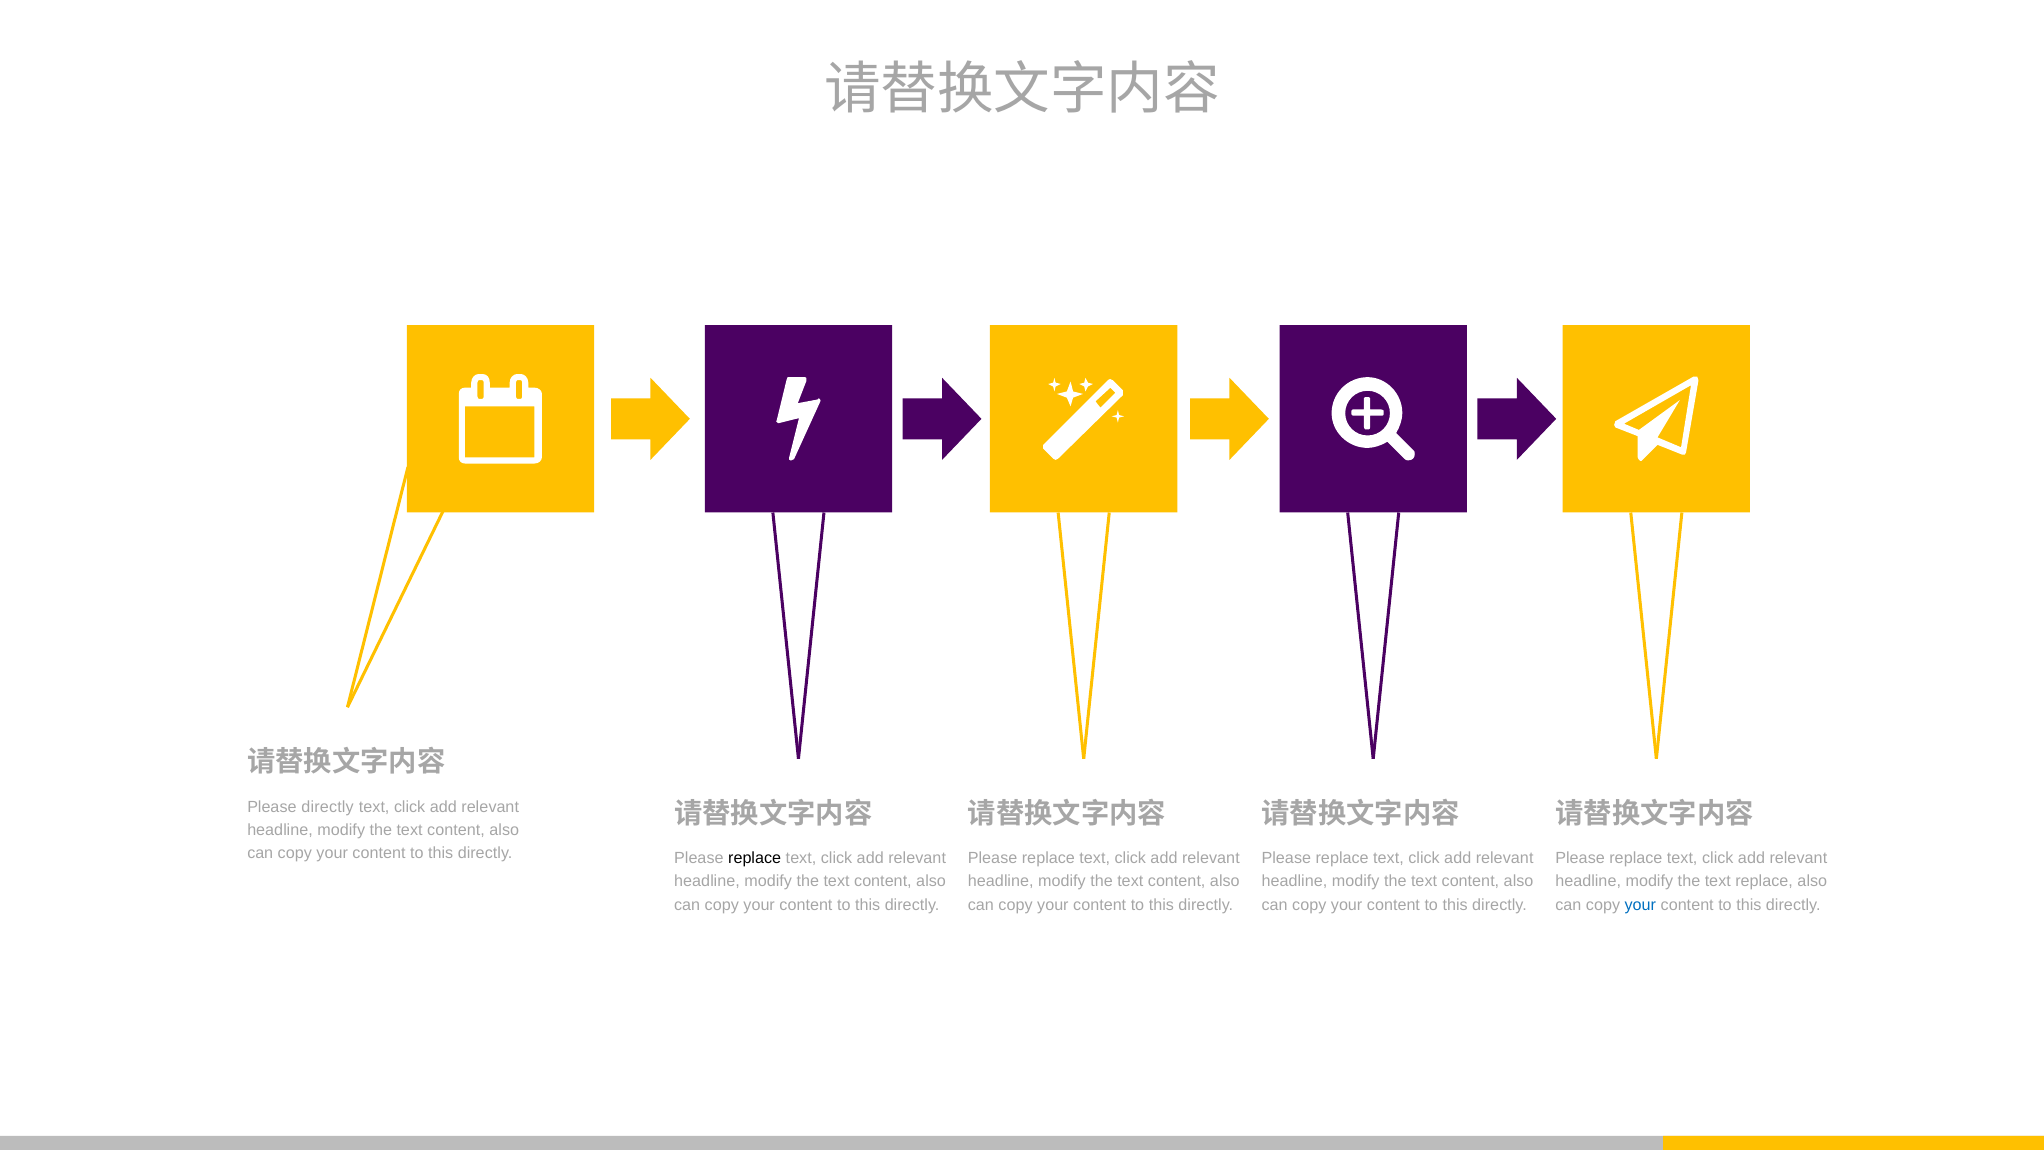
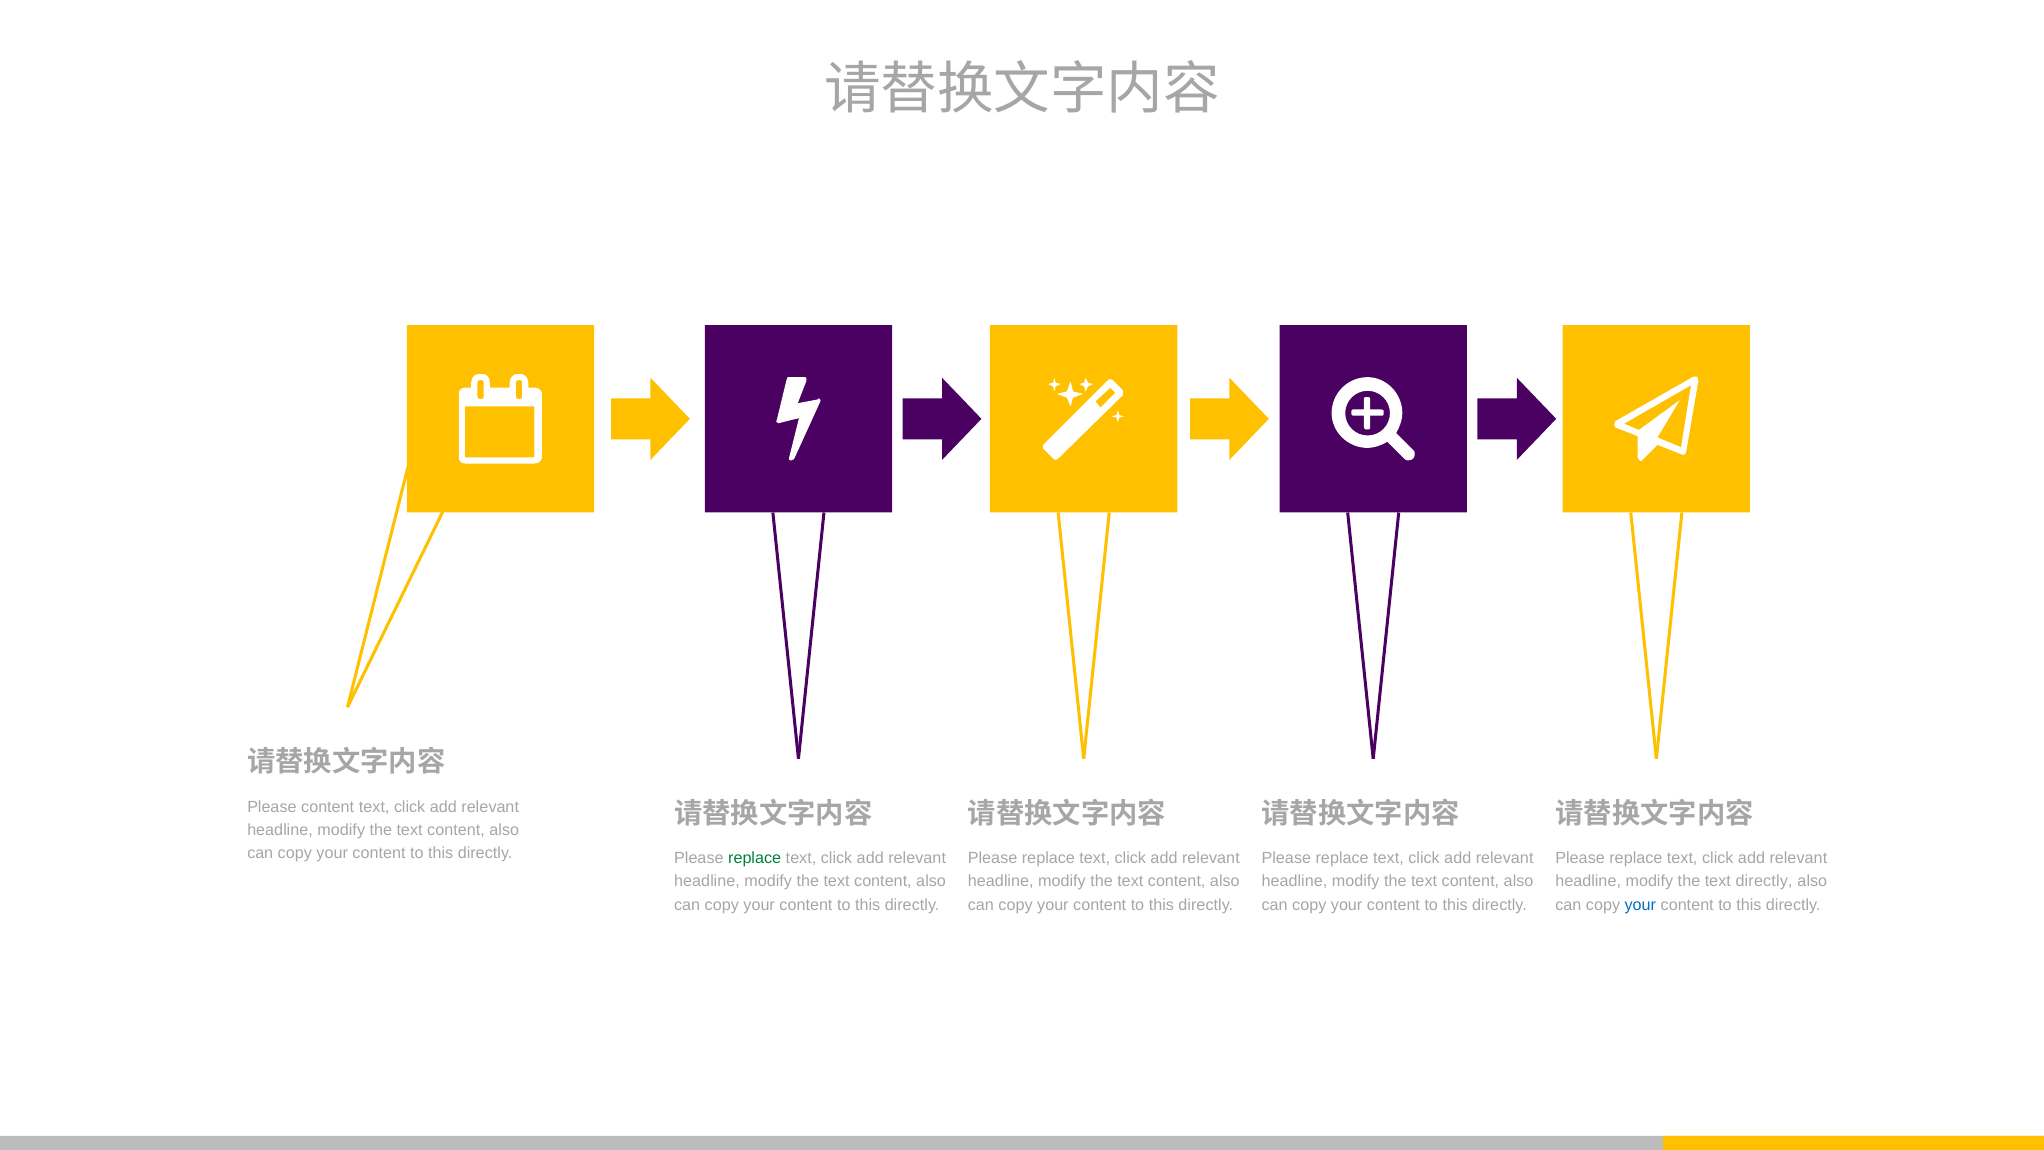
Please directly: directly -> content
replace at (755, 858) colour: black -> green
text replace: replace -> directly
